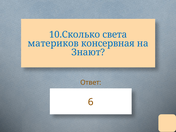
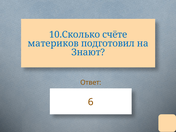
света: света -> счёте
консервная: консервная -> подготовил
